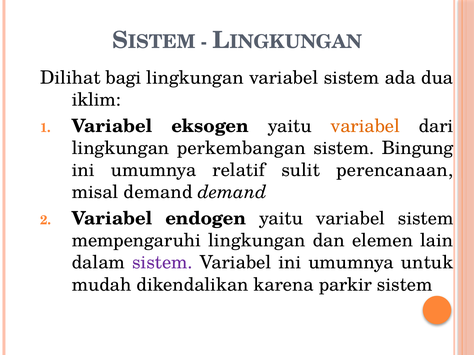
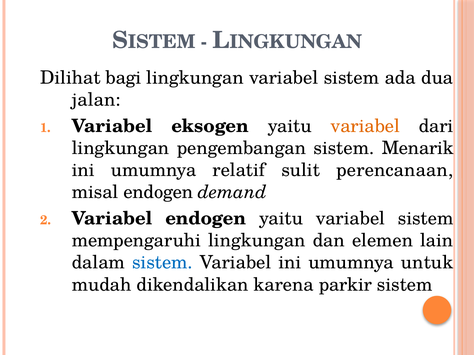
iklim: iklim -> jalan
perkembangan: perkembangan -> pengembangan
Bingung: Bingung -> Menarik
misal demand: demand -> endogen
sistem at (162, 263) colour: purple -> blue
